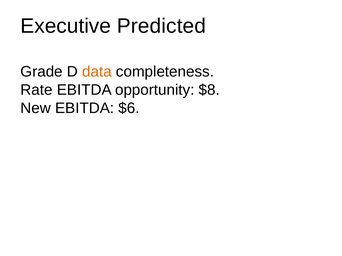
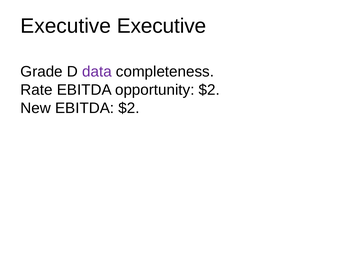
Executive Predicted: Predicted -> Executive
data colour: orange -> purple
opportunity $8: $8 -> $2
EBITDA $6: $6 -> $2
